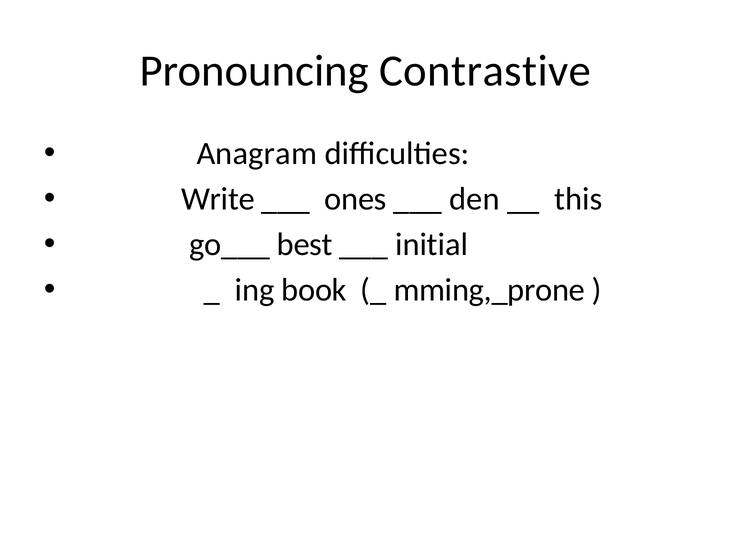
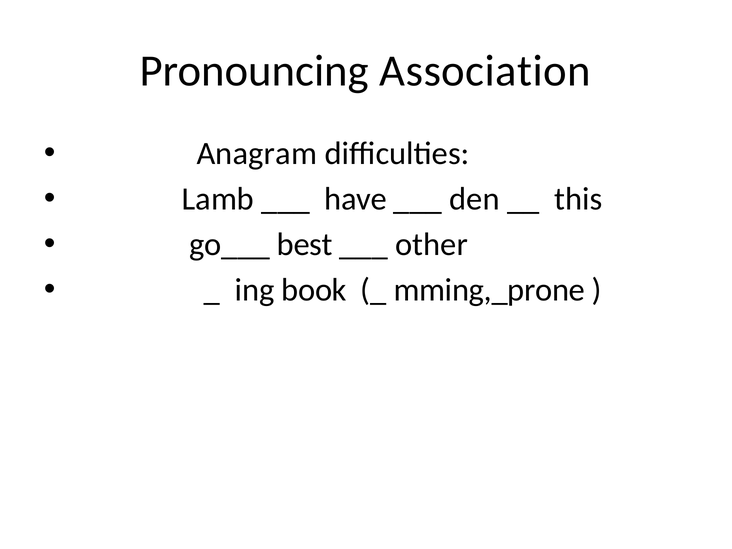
Contrastive: Contrastive -> Association
Write: Write -> Lamb
ones: ones -> have
initial: initial -> other
